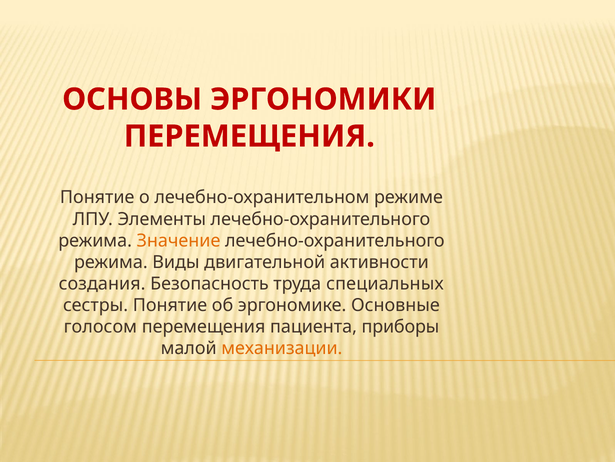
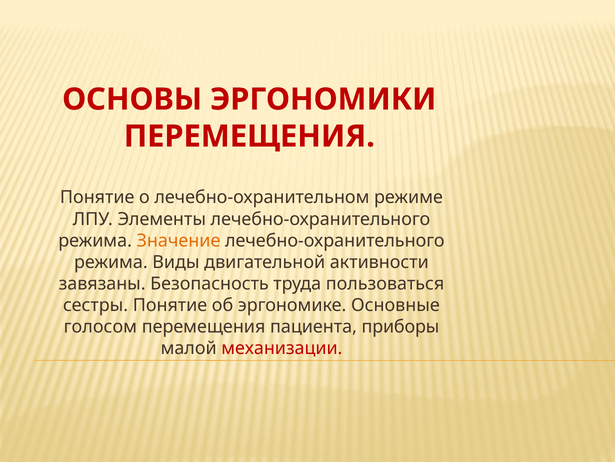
создания: создания -> завязаны
специальных: специальных -> пользоваться
механизации colour: orange -> red
